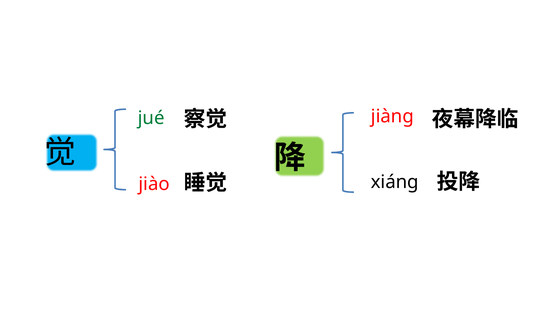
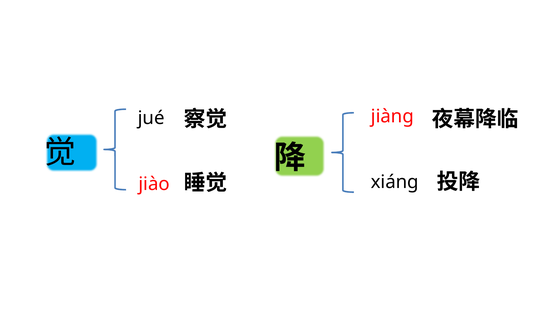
jué colour: green -> black
